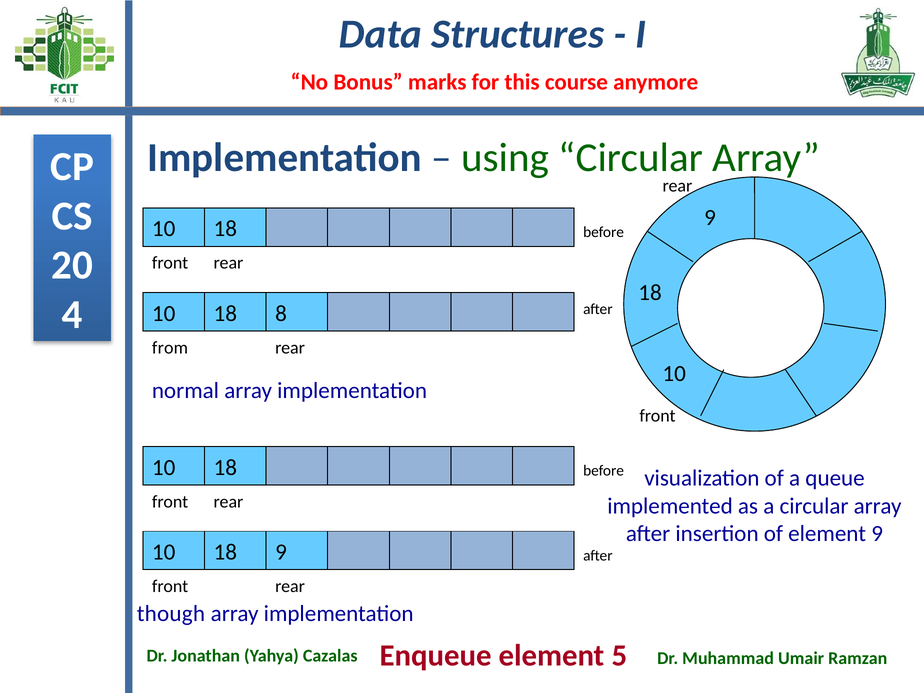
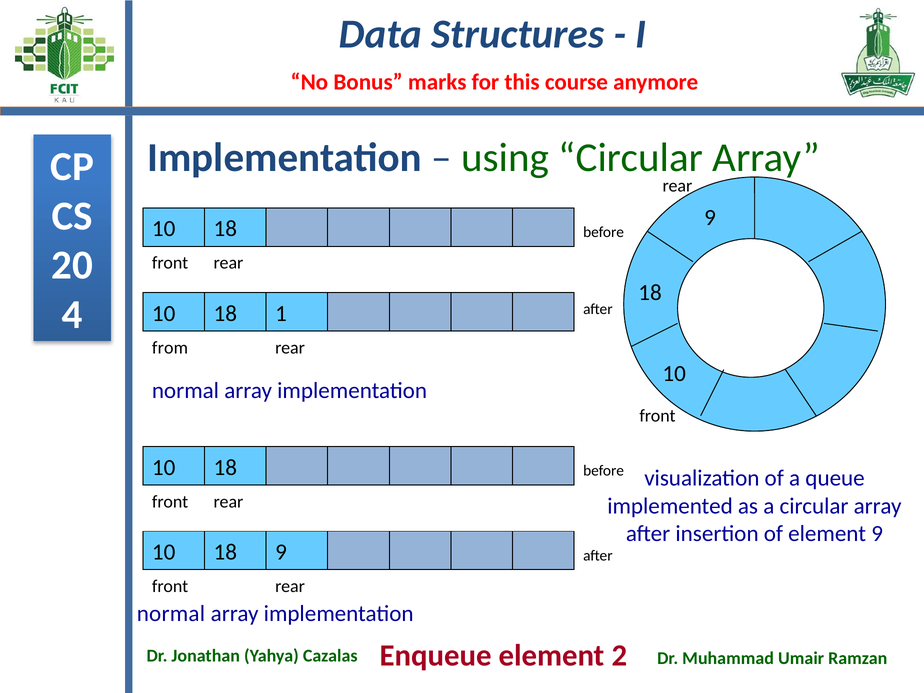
8: 8 -> 1
though at (171, 614): though -> normal
5: 5 -> 2
